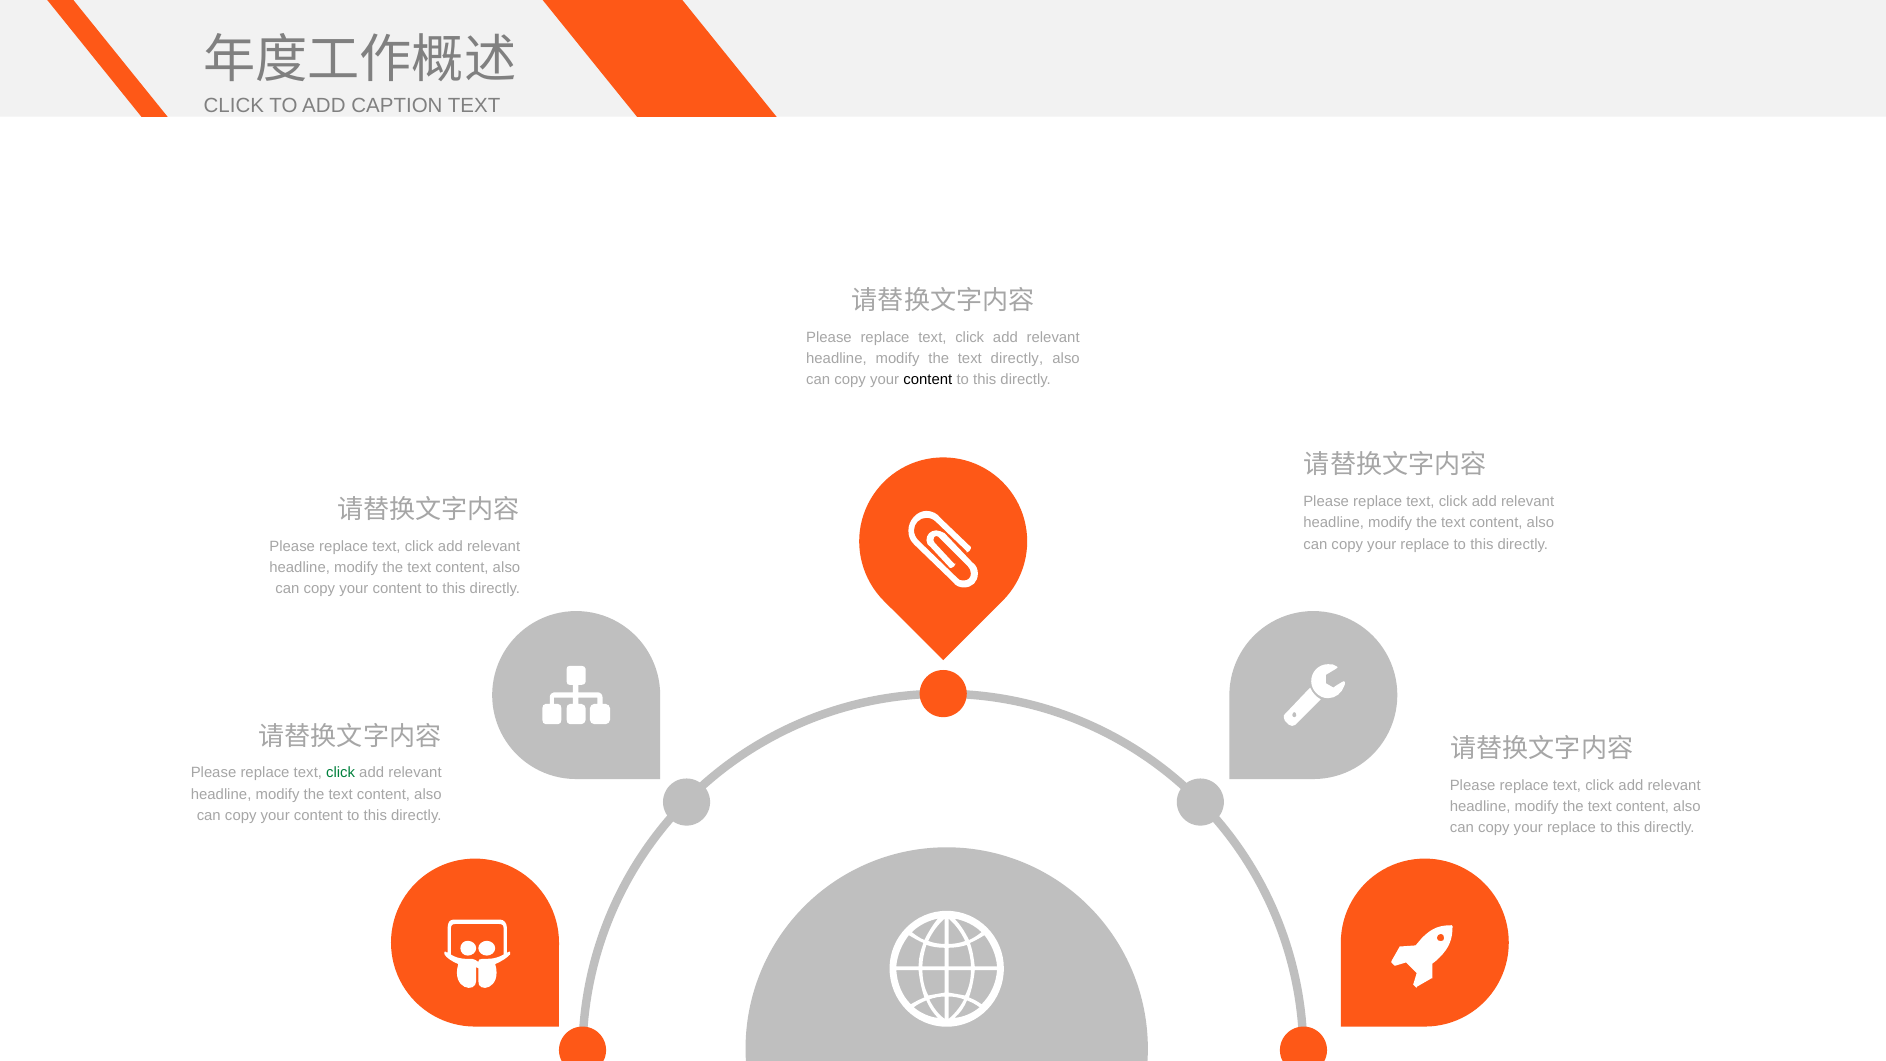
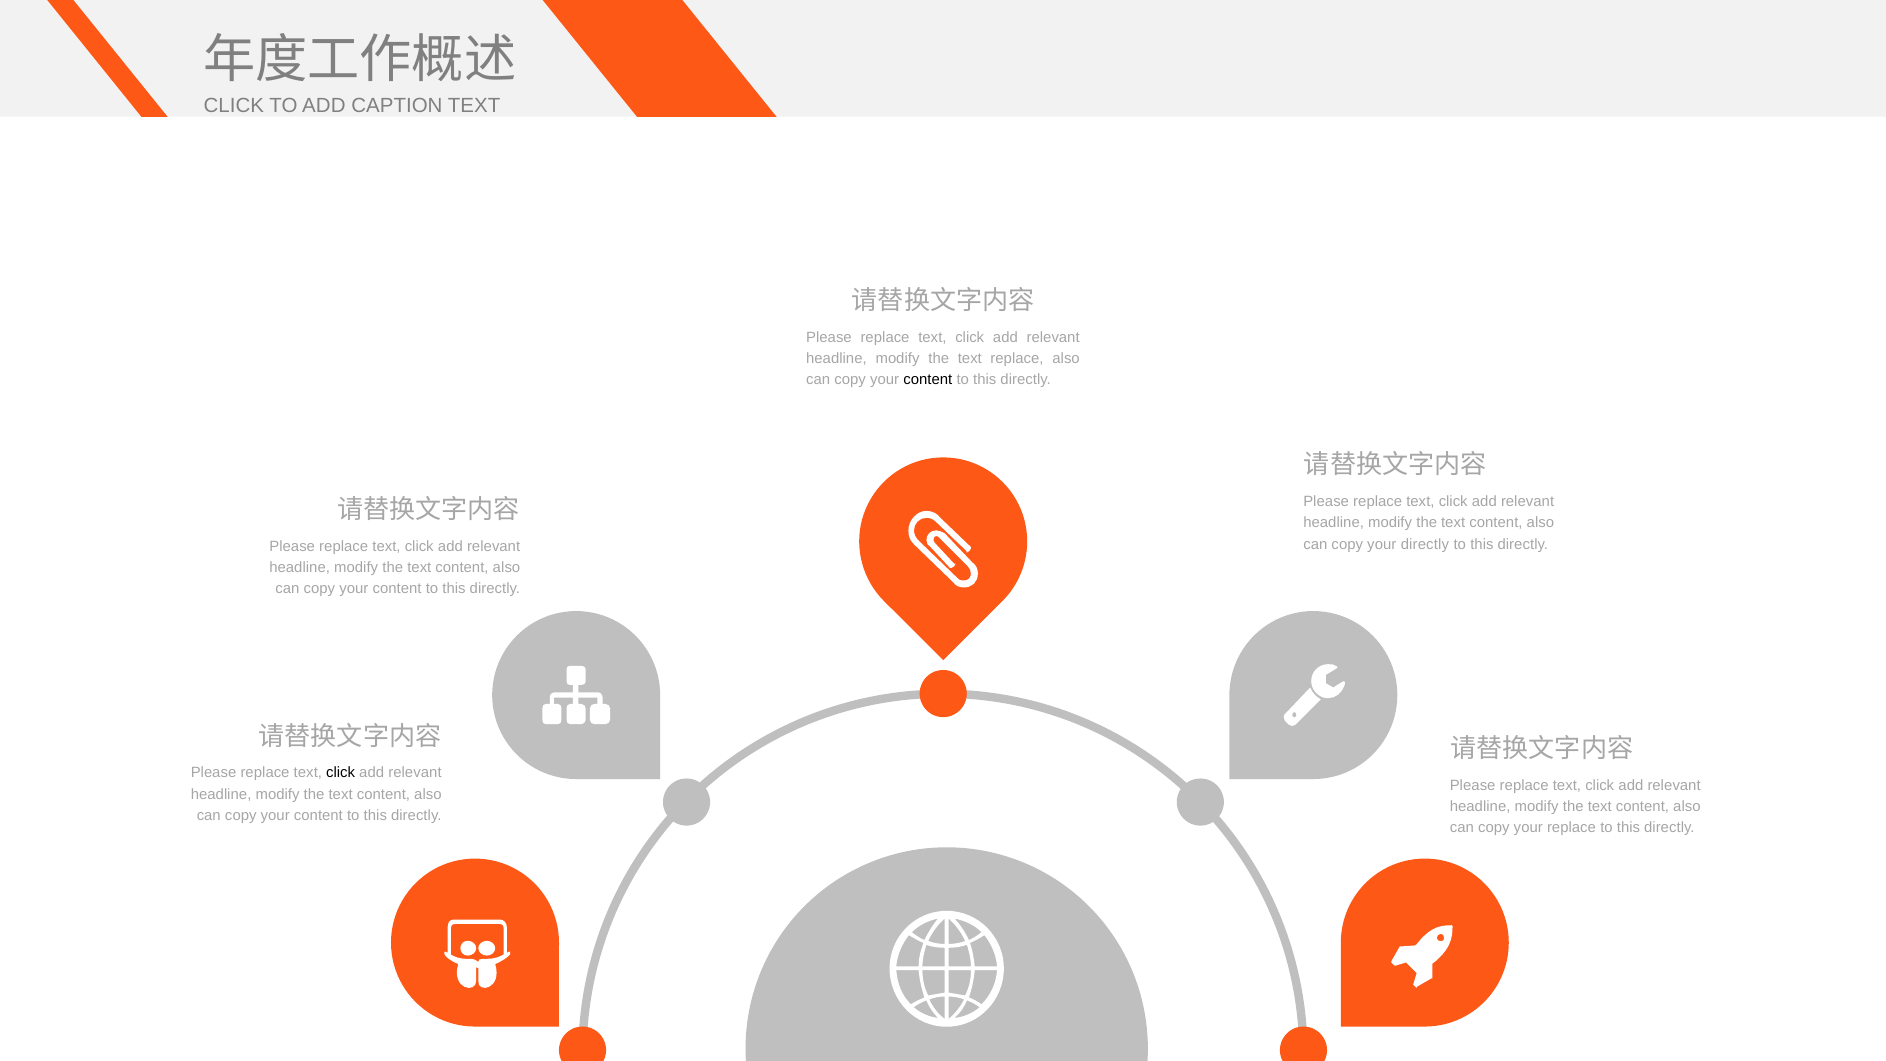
text directly: directly -> replace
replace at (1425, 544): replace -> directly
click at (341, 773) colour: green -> black
